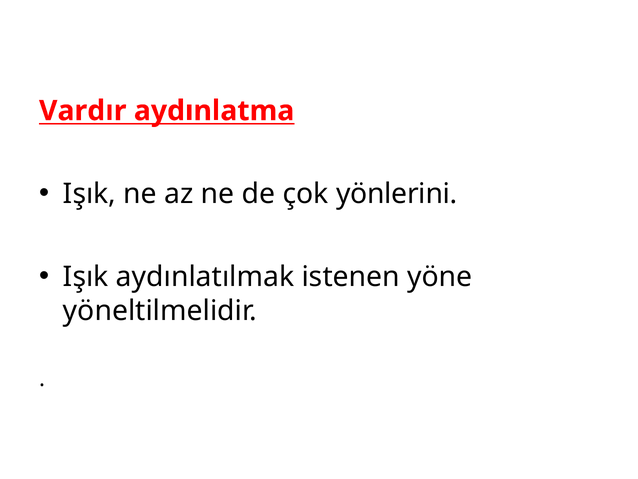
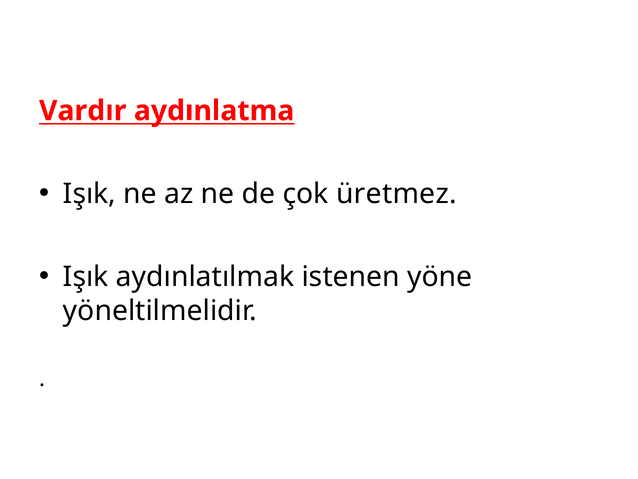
yönlerini: yönlerini -> üretmez
